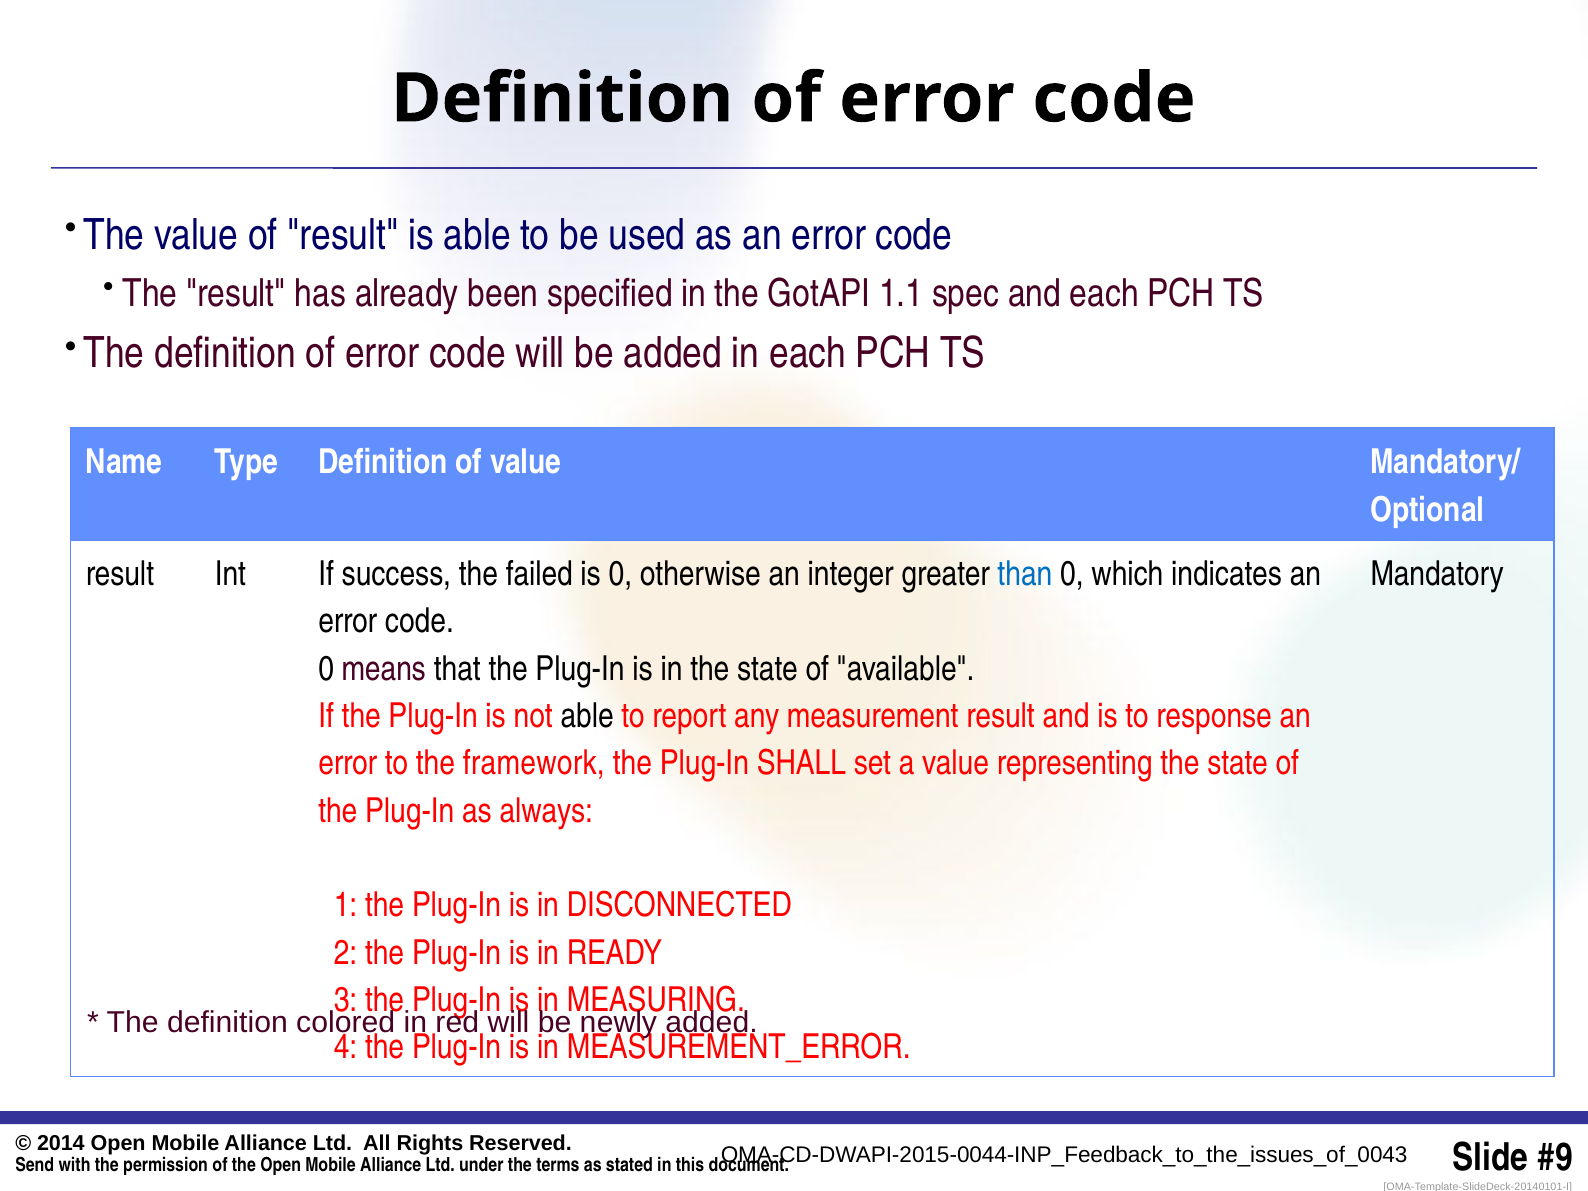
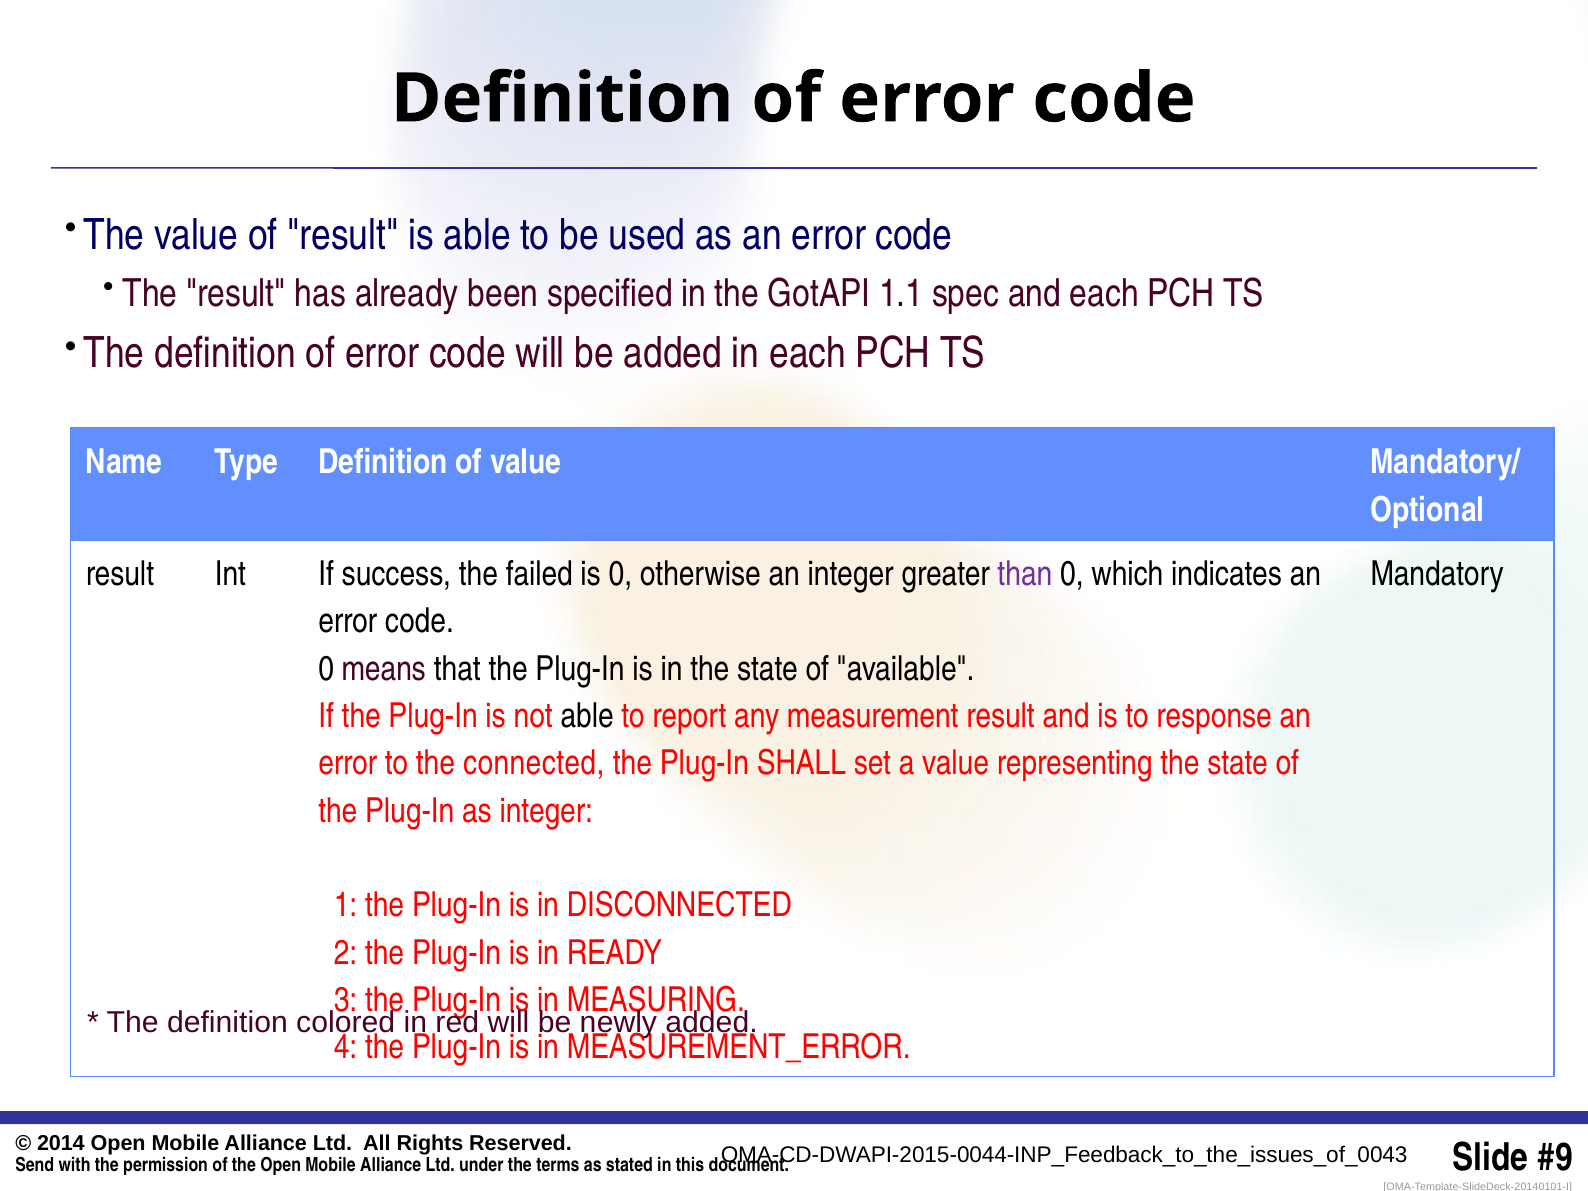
than colour: blue -> purple
framework: framework -> connected
as always: always -> integer
